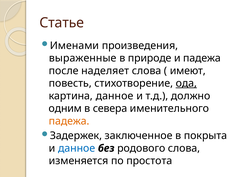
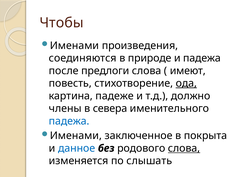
Статье: Статье -> Чтобы
выраженные: выраженные -> соединяются
наделяет: наделяет -> предлоги
картина данное: данное -> падеже
одним: одним -> члены
падежа at (69, 121) colour: orange -> blue
Задержек at (76, 136): Задержек -> Именами
слова at (184, 148) underline: none -> present
простота: простота -> слышать
